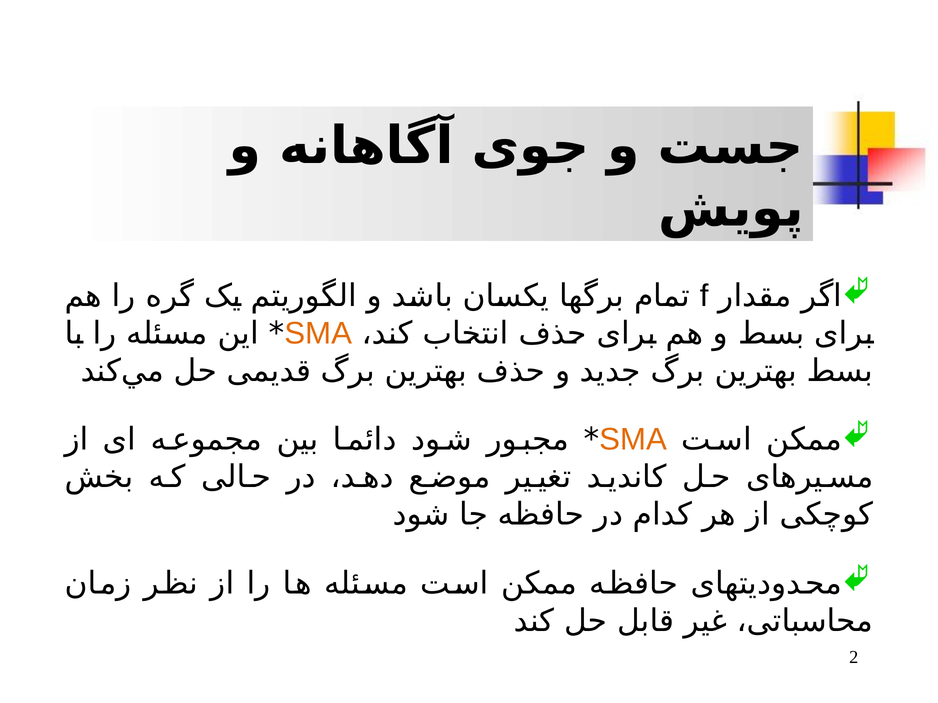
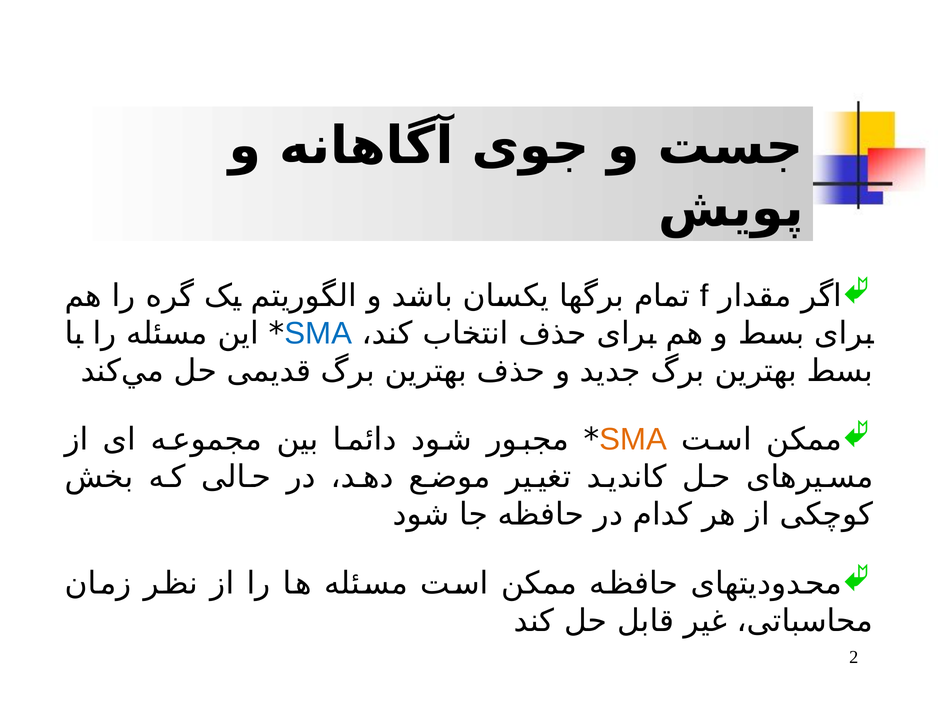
SMA at (318, 334) colour: orange -> blue
